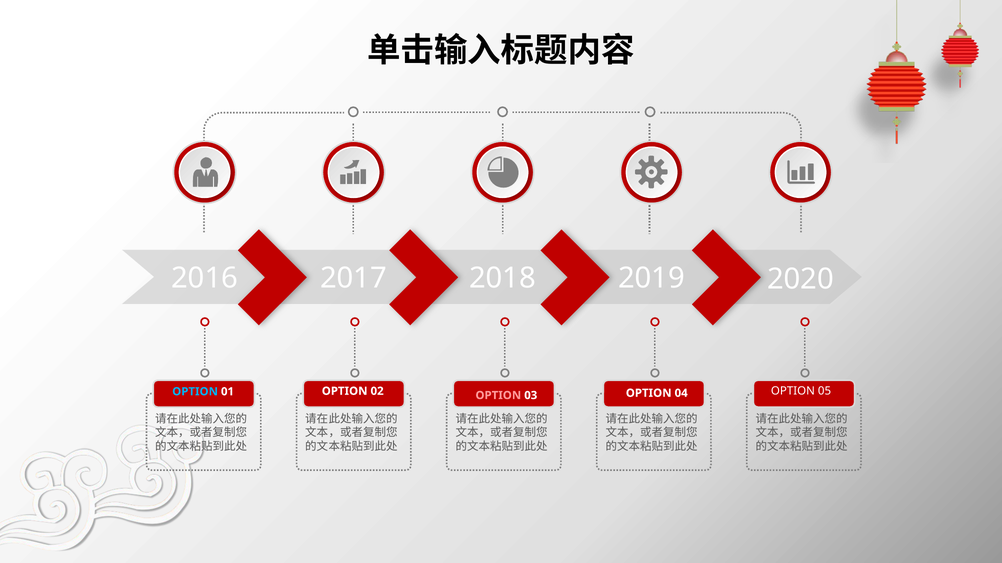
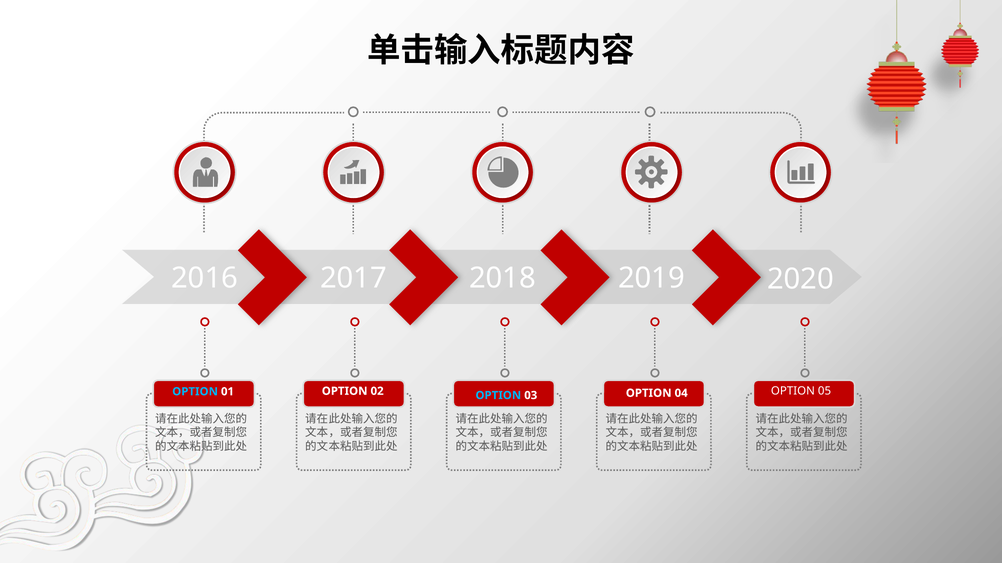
OPTION at (498, 396) colour: pink -> light blue
